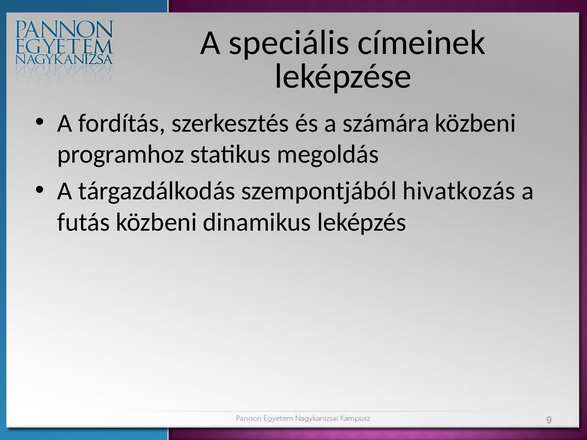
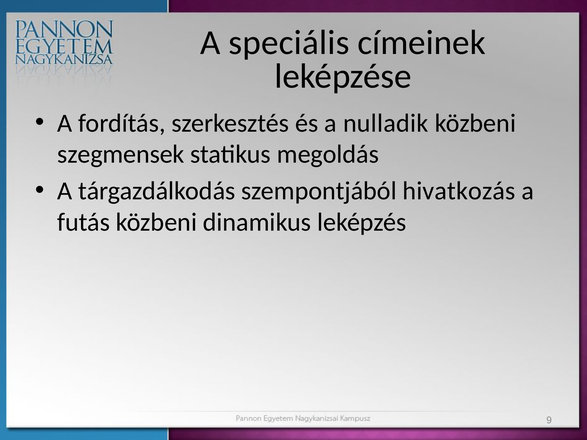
számára: számára -> nulladik
programhoz: programhoz -> szegmensek
